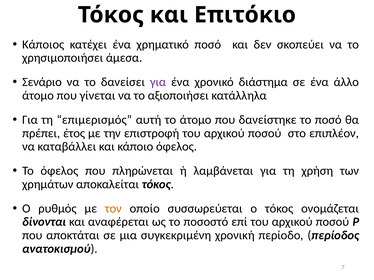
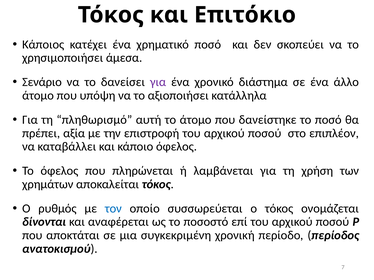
γίνεται: γίνεται -> υπόψη
επιμερισμός: επιμερισμός -> πληθωρισμό
έτος: έτος -> αξία
τον colour: orange -> blue
